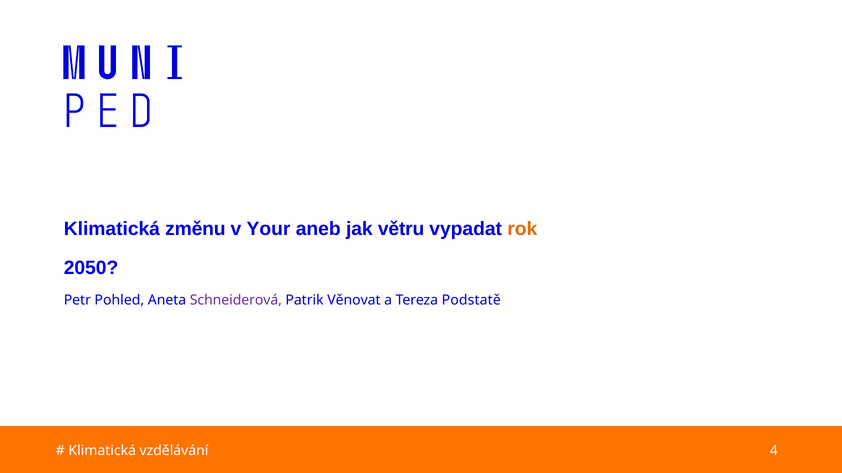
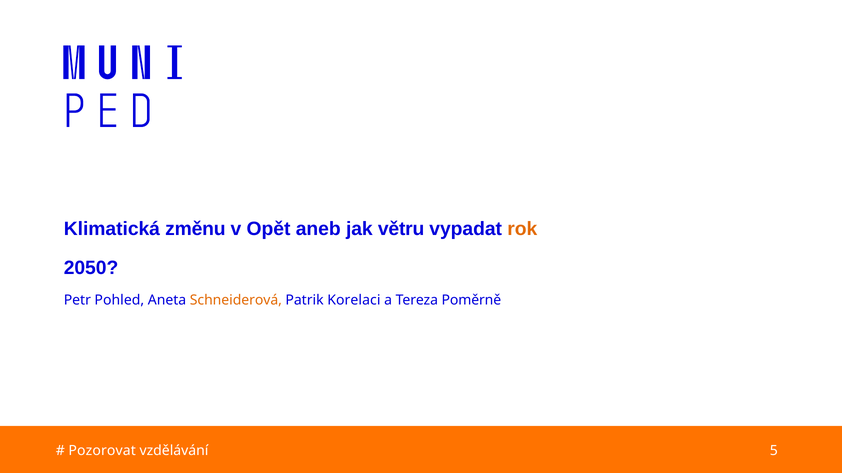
Your: Your -> Opět
Schneiderová colour: purple -> orange
Věnovat: Věnovat -> Korelaci
Podstatě: Podstatě -> Poměrně
Klimatická at (102, 451): Klimatická -> Pozorovat
4: 4 -> 5
